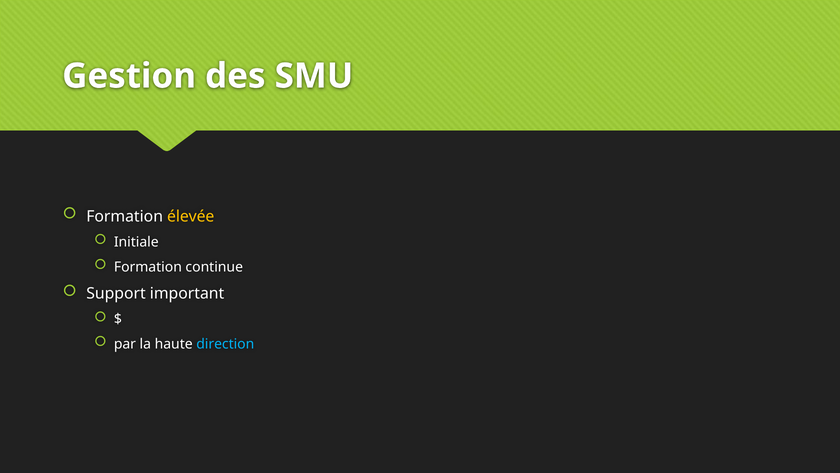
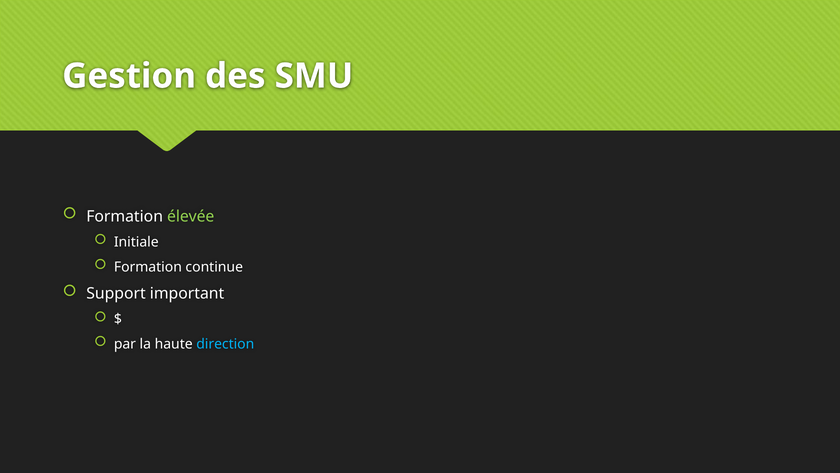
élevée colour: yellow -> light green
